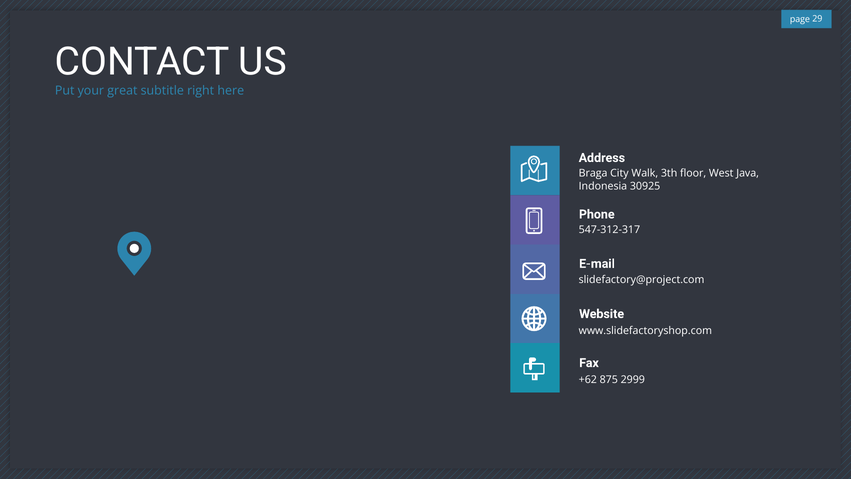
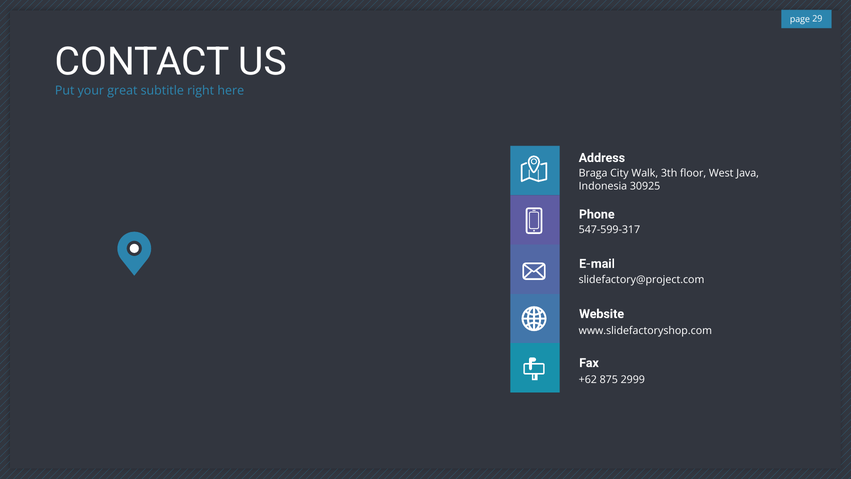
547-312-317: 547-312-317 -> 547-599-317
